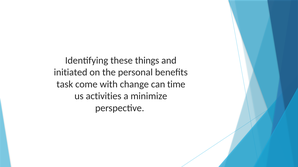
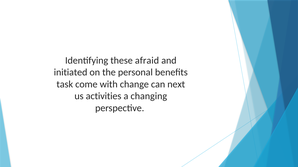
things: things -> afraid
time: time -> next
minimize: minimize -> changing
